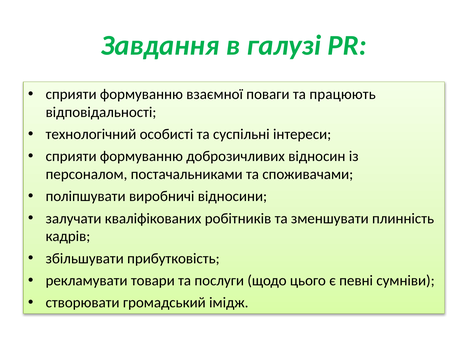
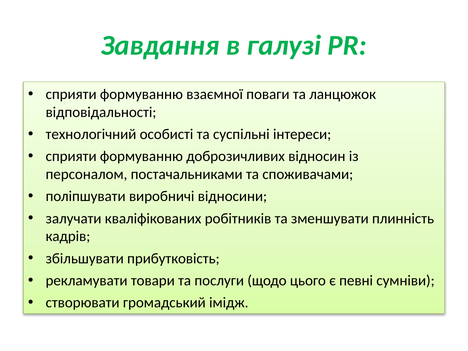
працюють: працюють -> ланцюжок
